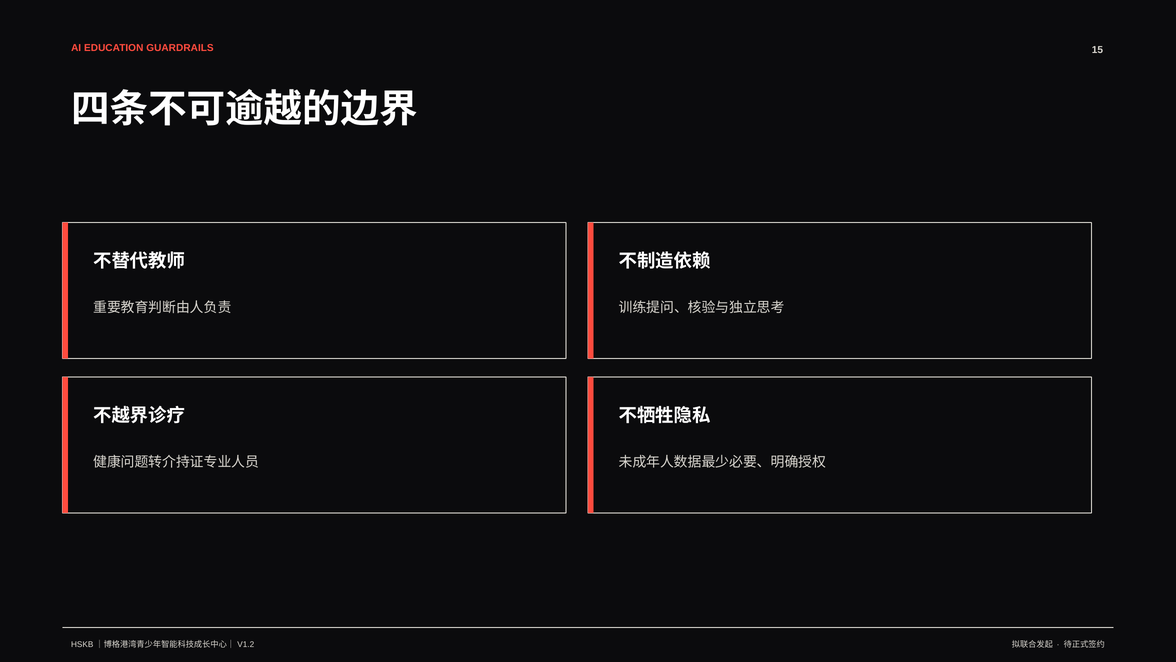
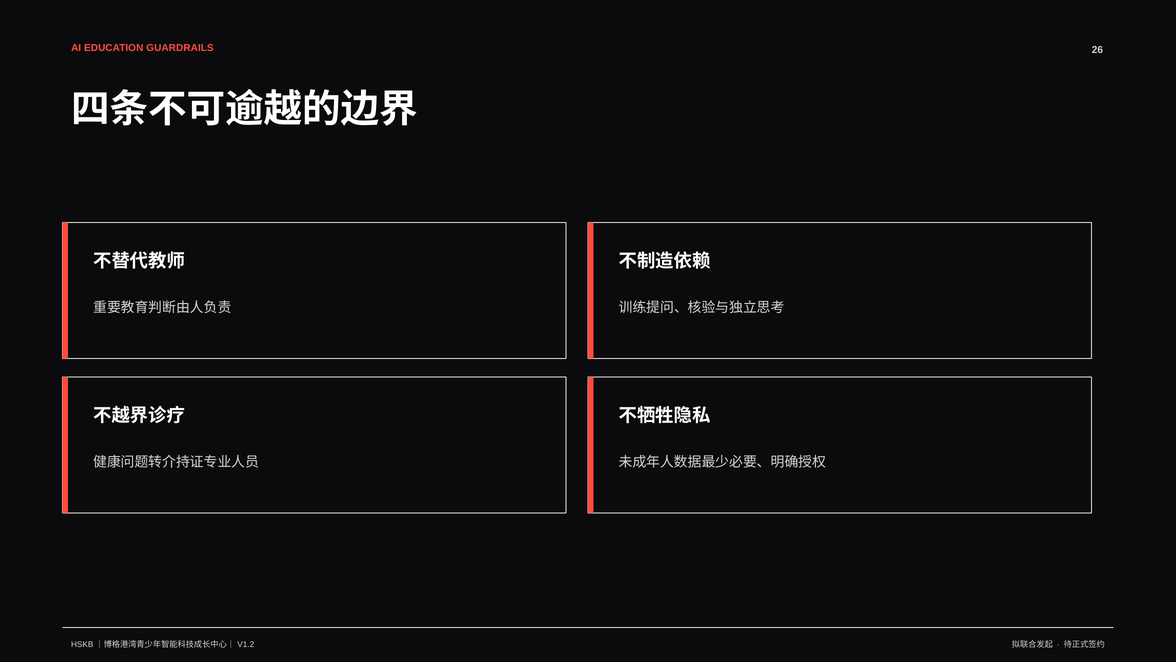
15: 15 -> 26
